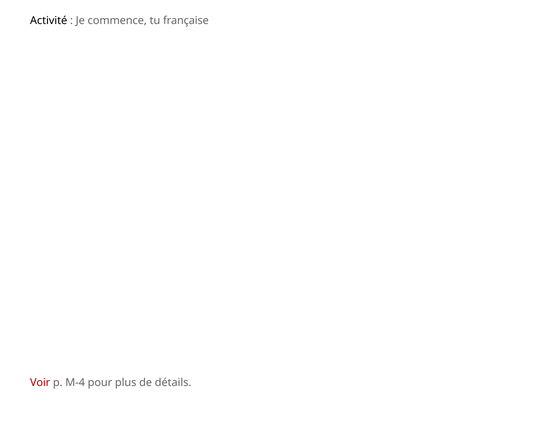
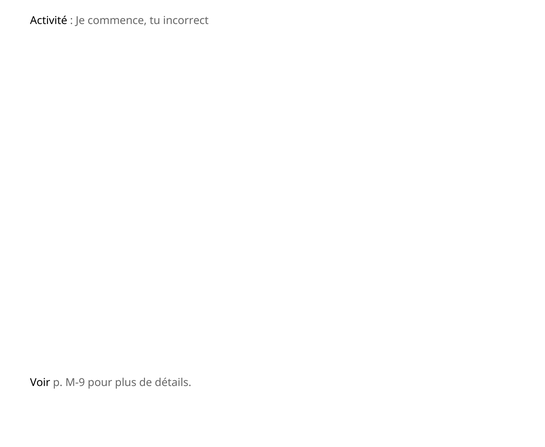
française: française -> incorrect
Voir colour: red -> black
M-4: M-4 -> M-9
